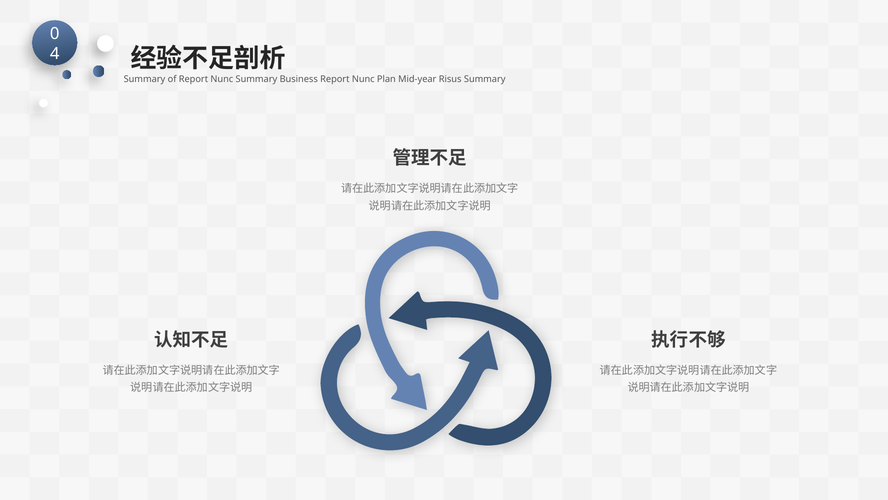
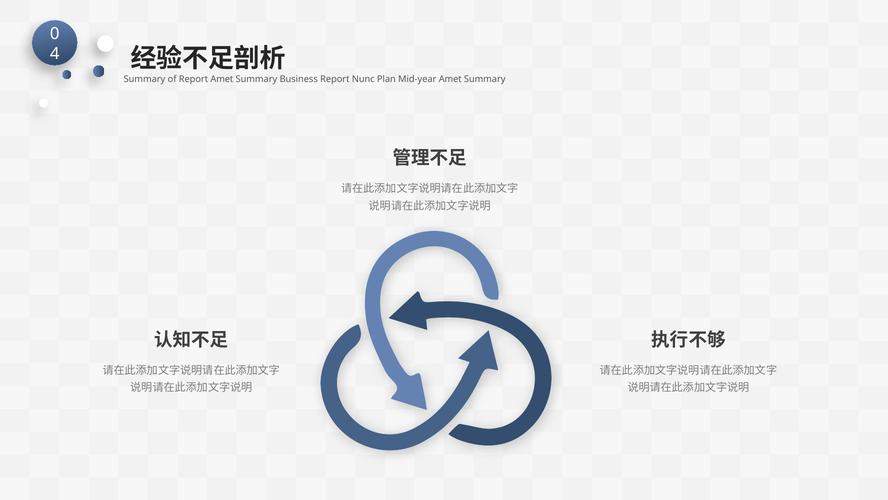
of Report Nunc: Nunc -> Amet
Mid-year Risus: Risus -> Amet
